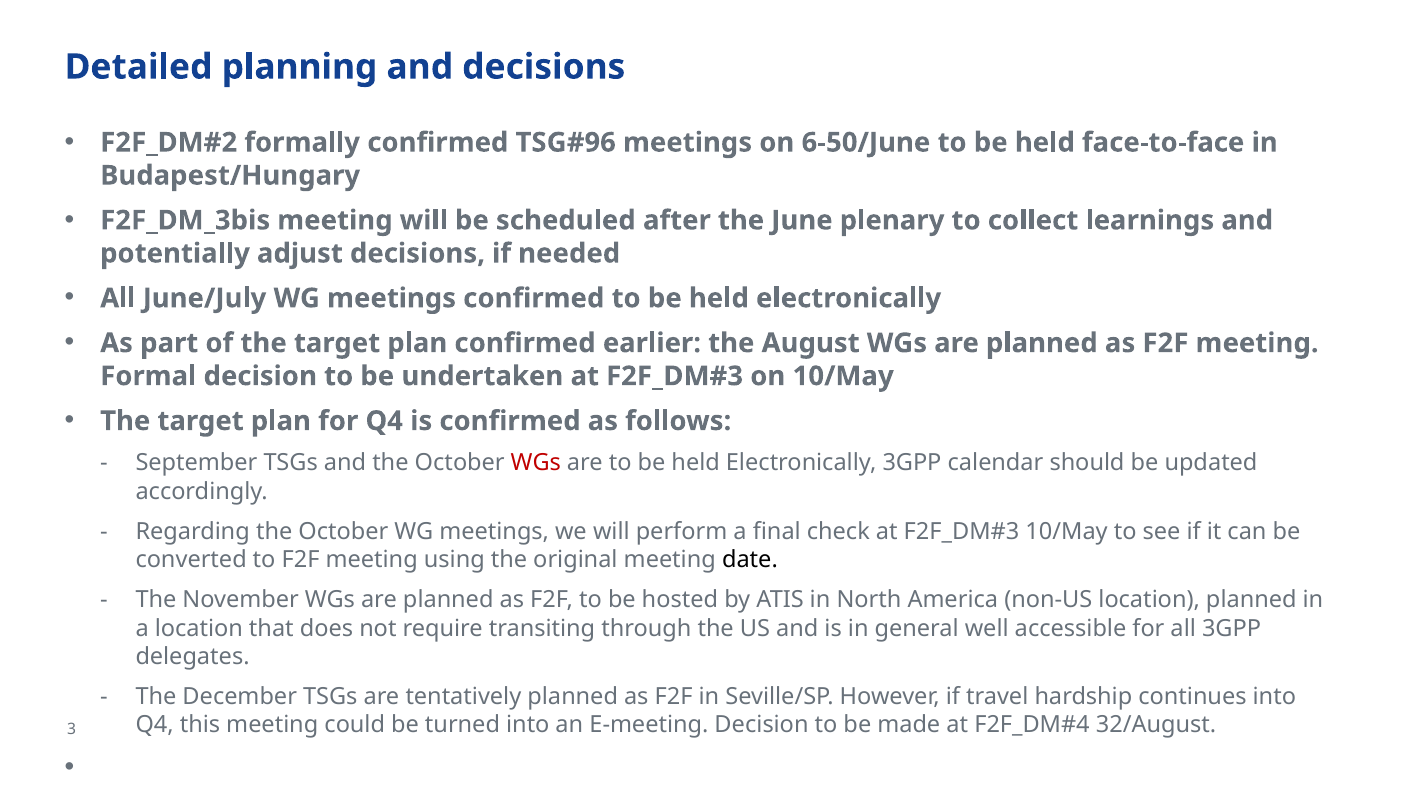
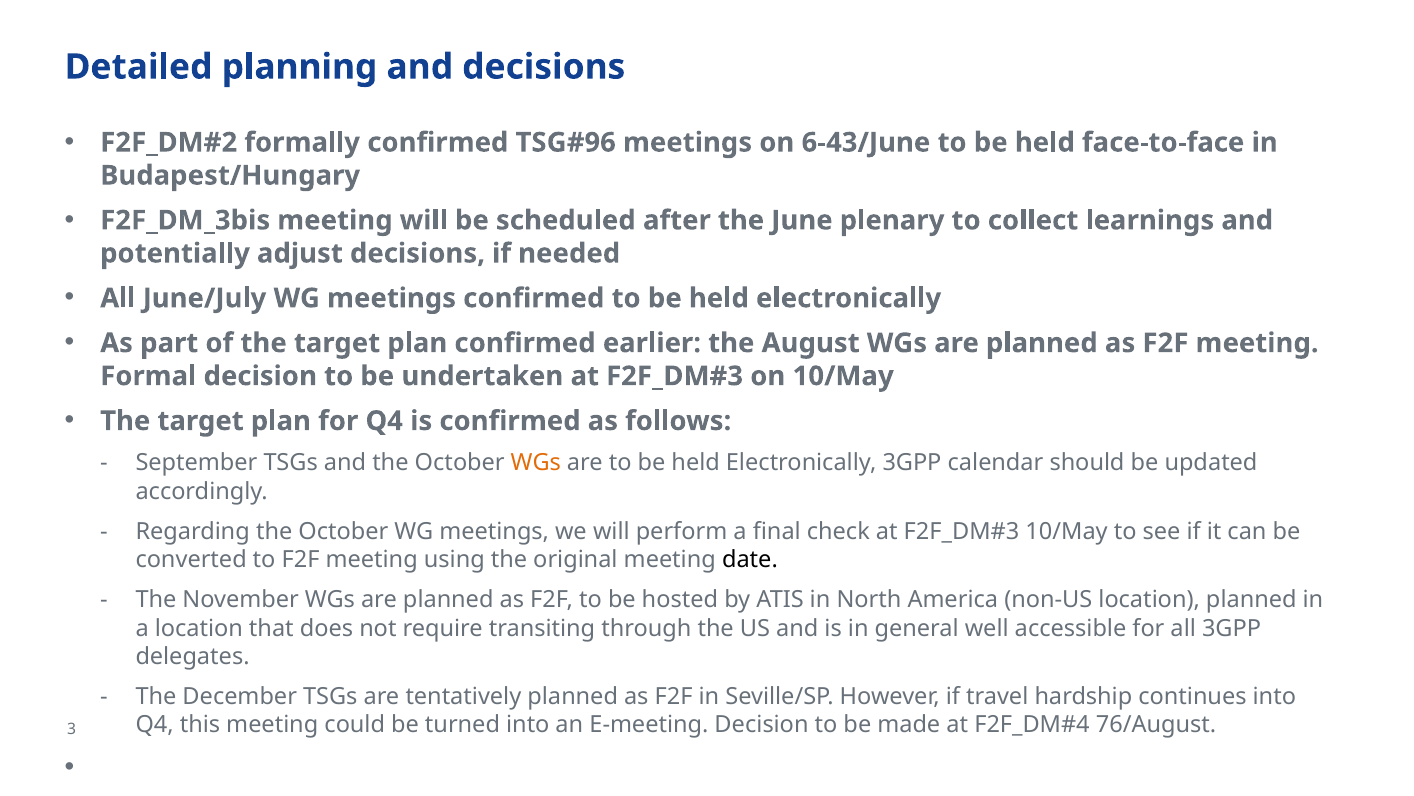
6-50/June: 6-50/June -> 6-43/June
WGs at (536, 463) colour: red -> orange
32/August: 32/August -> 76/August
